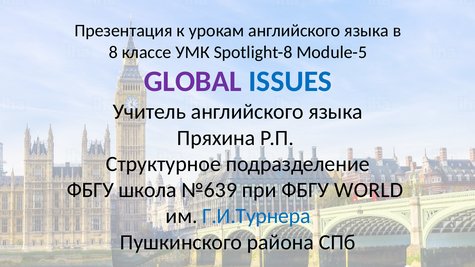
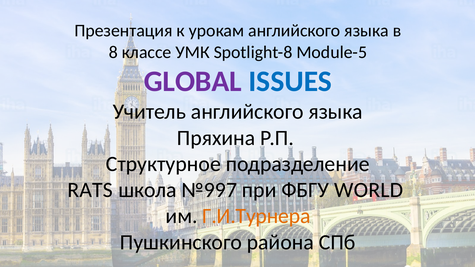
ФБГУ at (90, 190): ФБГУ -> RATS
№639: №639 -> №997
Г.И.Турнера colour: blue -> orange
